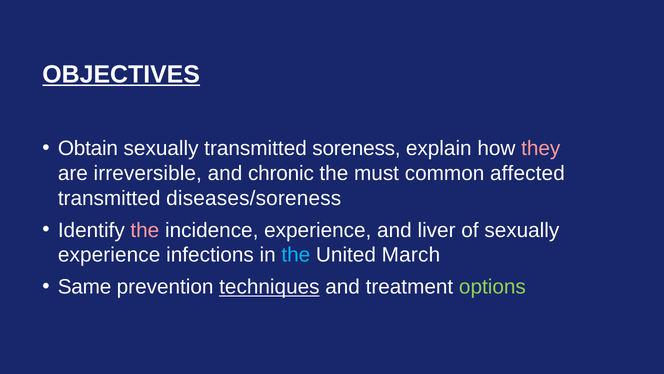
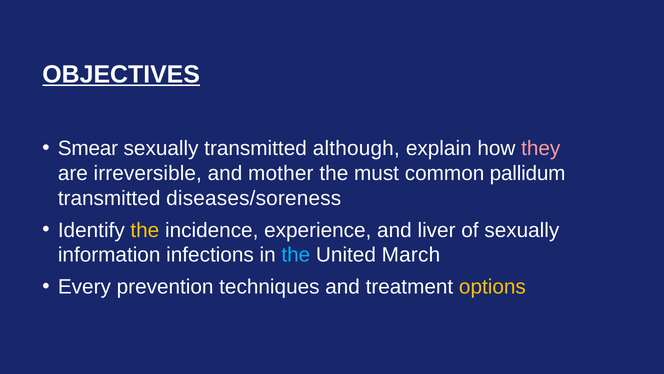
Obtain: Obtain -> Smear
soreness: soreness -> although
chronic: chronic -> mother
affected: affected -> pallidum
the at (145, 230) colour: pink -> yellow
experience at (109, 255): experience -> information
Same: Same -> Every
techniques underline: present -> none
options colour: light green -> yellow
